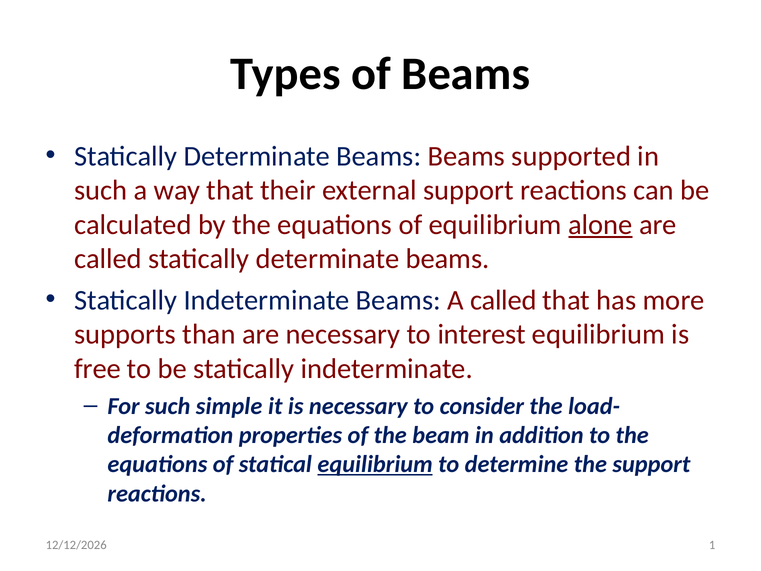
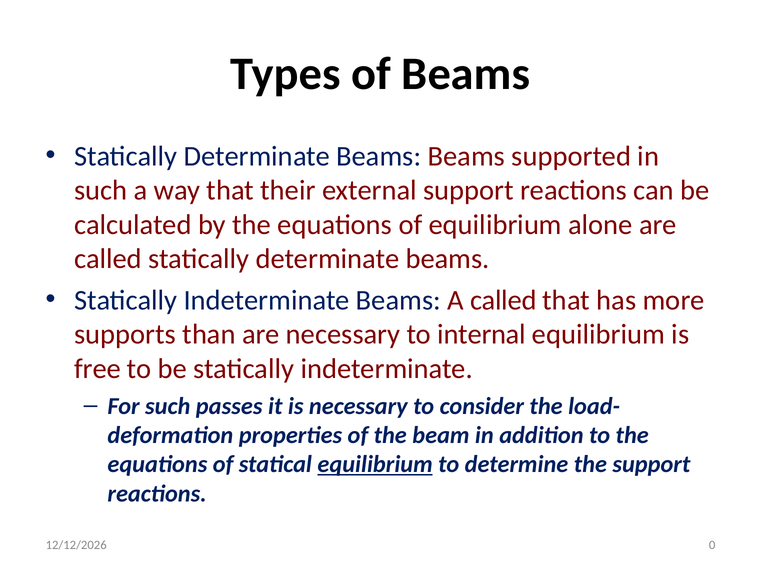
alone underline: present -> none
interest: interest -> internal
simple: simple -> passes
1: 1 -> 0
